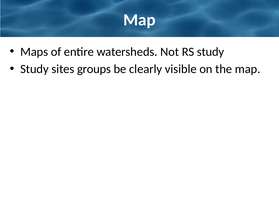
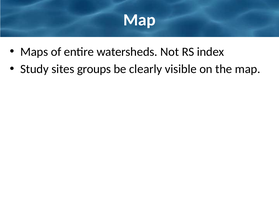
RS study: study -> index
